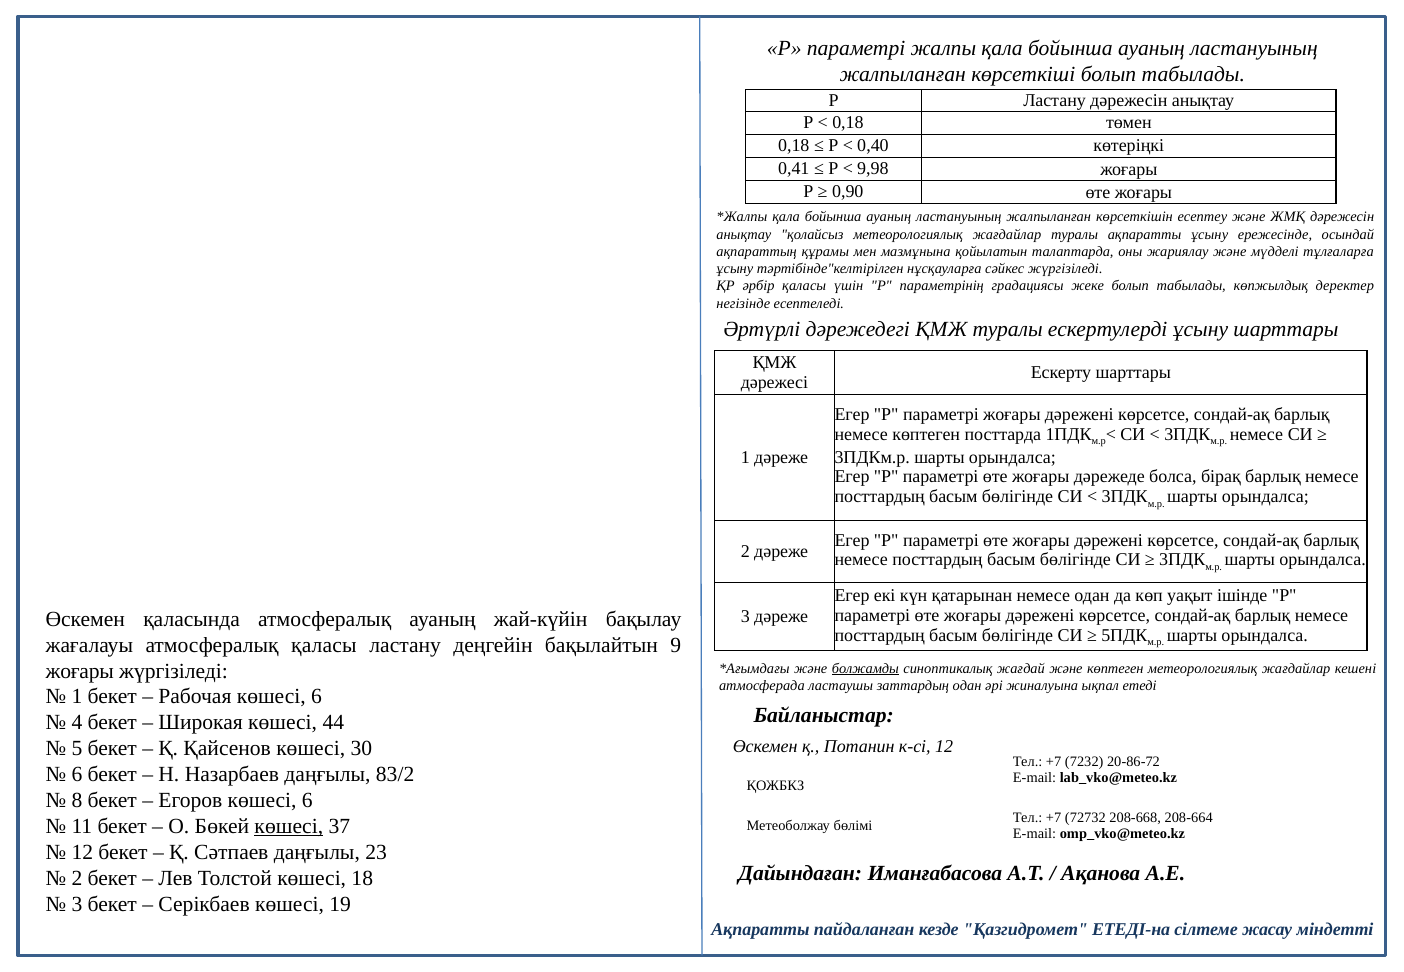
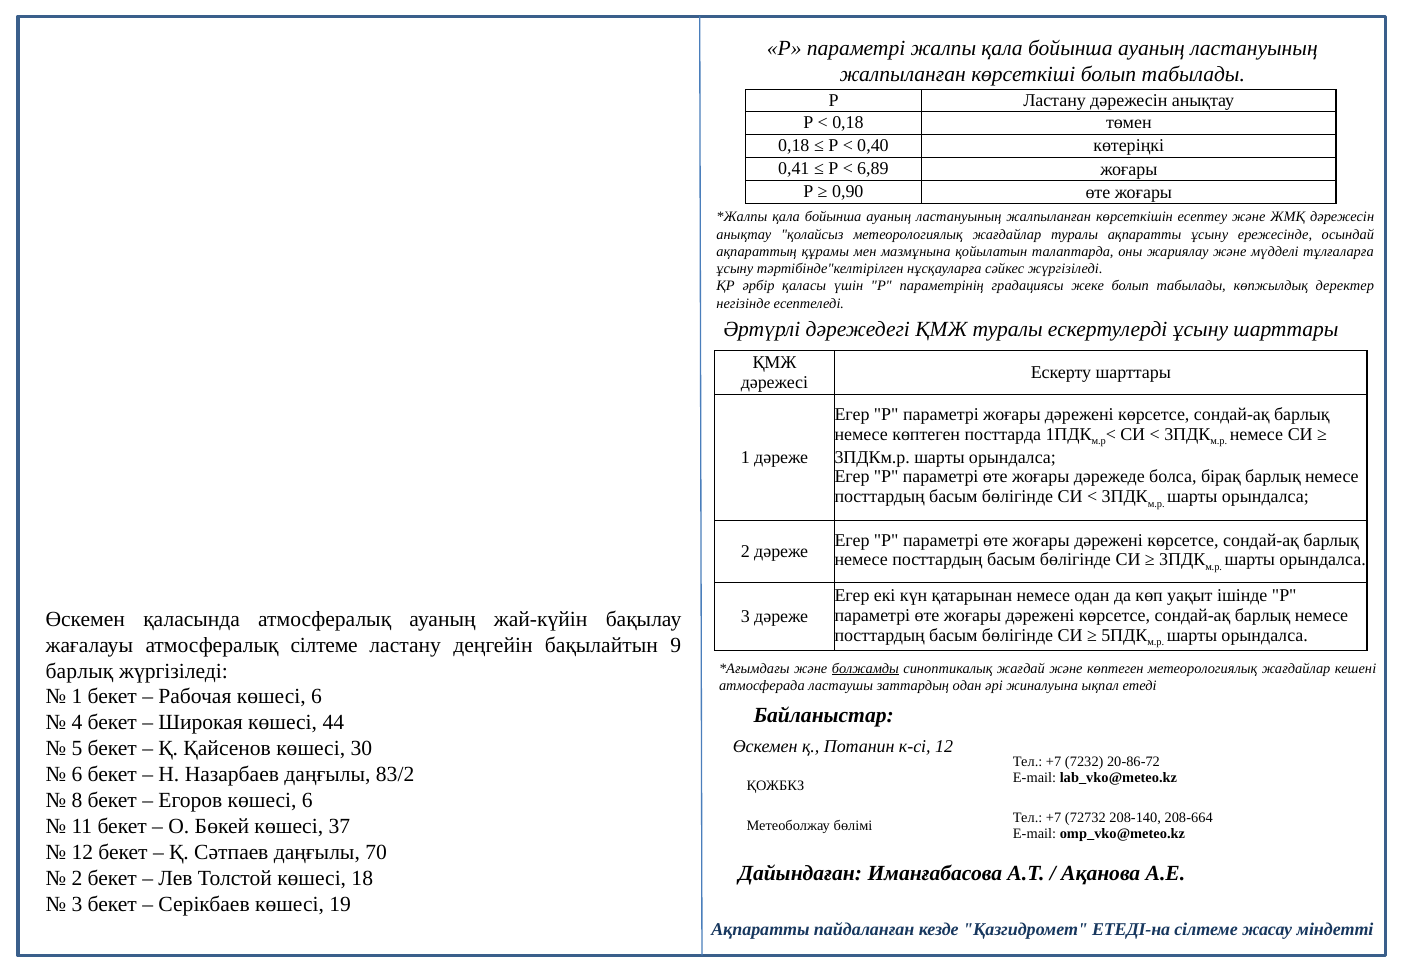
9,98: 9,98 -> 6,89
атмосфералық қаласы: қаласы -> сілтеме
жоғары at (80, 671): жоғары -> барлық
208-668: 208-668 -> 208-140
көшесі at (289, 826) underline: present -> none
23: 23 -> 70
